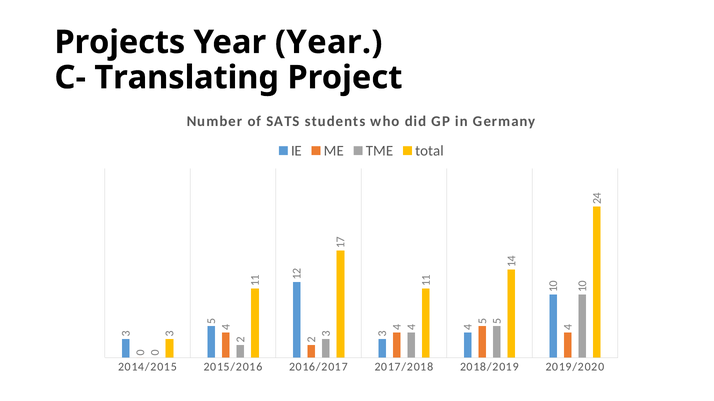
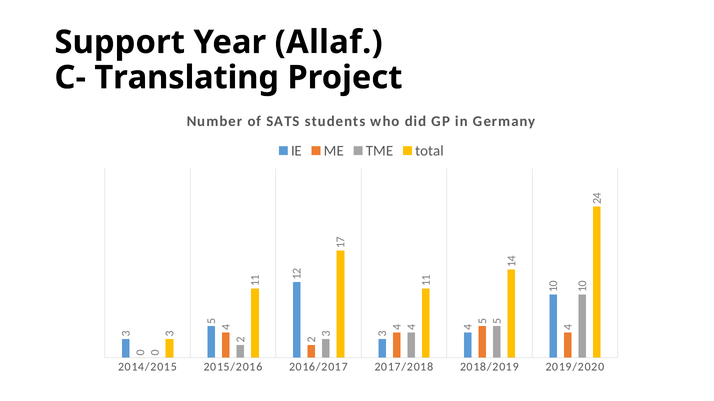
Projects: Projects -> Support
Year Year: Year -> Allaf
